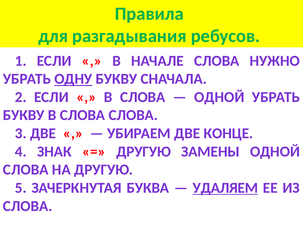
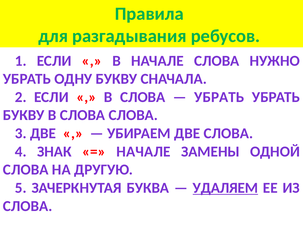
ОДНУ underline: present -> none
ОДНОЙ at (219, 97): ОДНОЙ -> УБРАТЬ
ДВЕ КОНЦЕ: КОНЦЕ -> СЛОВА
ДРУГУЮ at (144, 152): ДРУГУЮ -> НАЧАЛЕ
